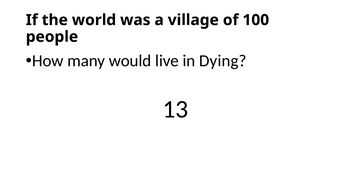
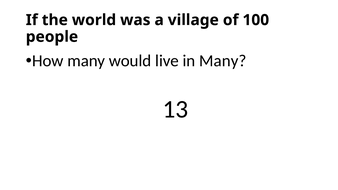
in Dying: Dying -> Many
